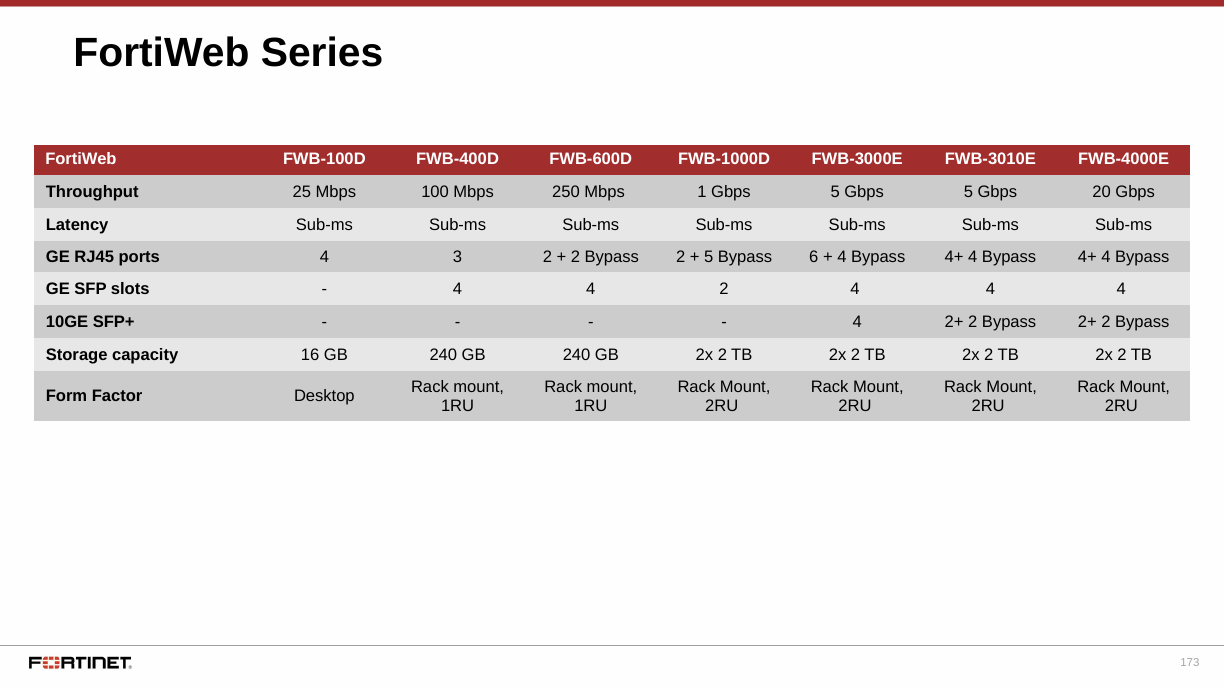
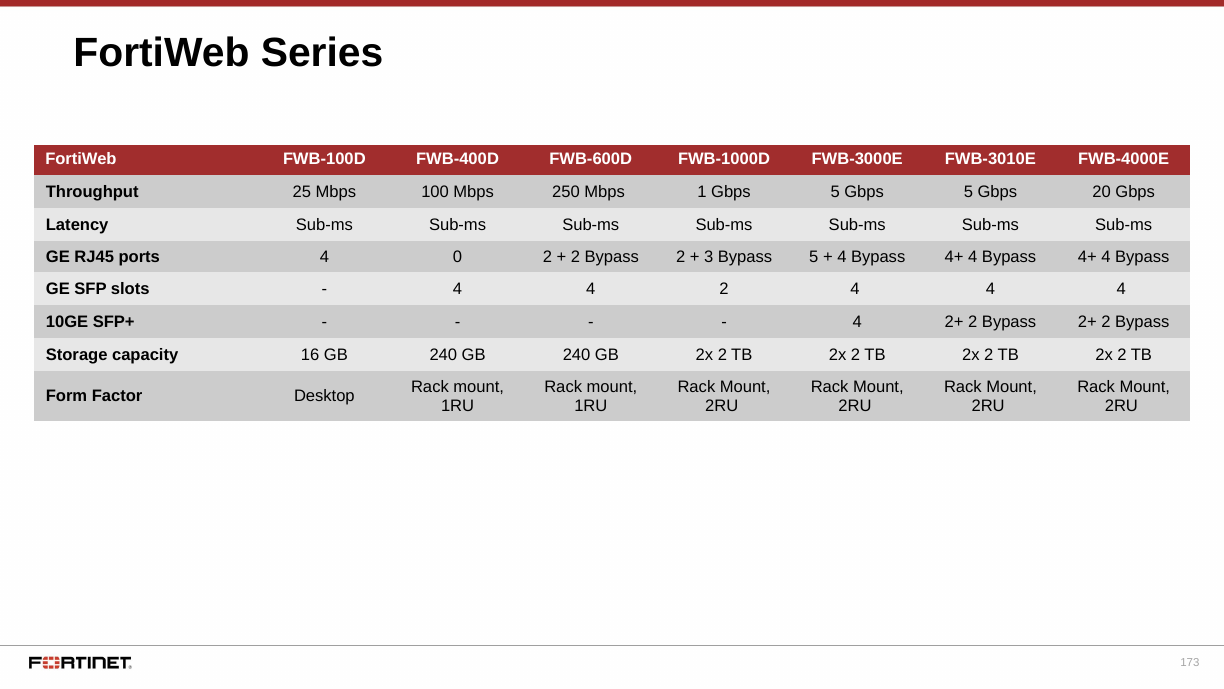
3: 3 -> 0
5 at (709, 257): 5 -> 3
Bypass 6: 6 -> 5
